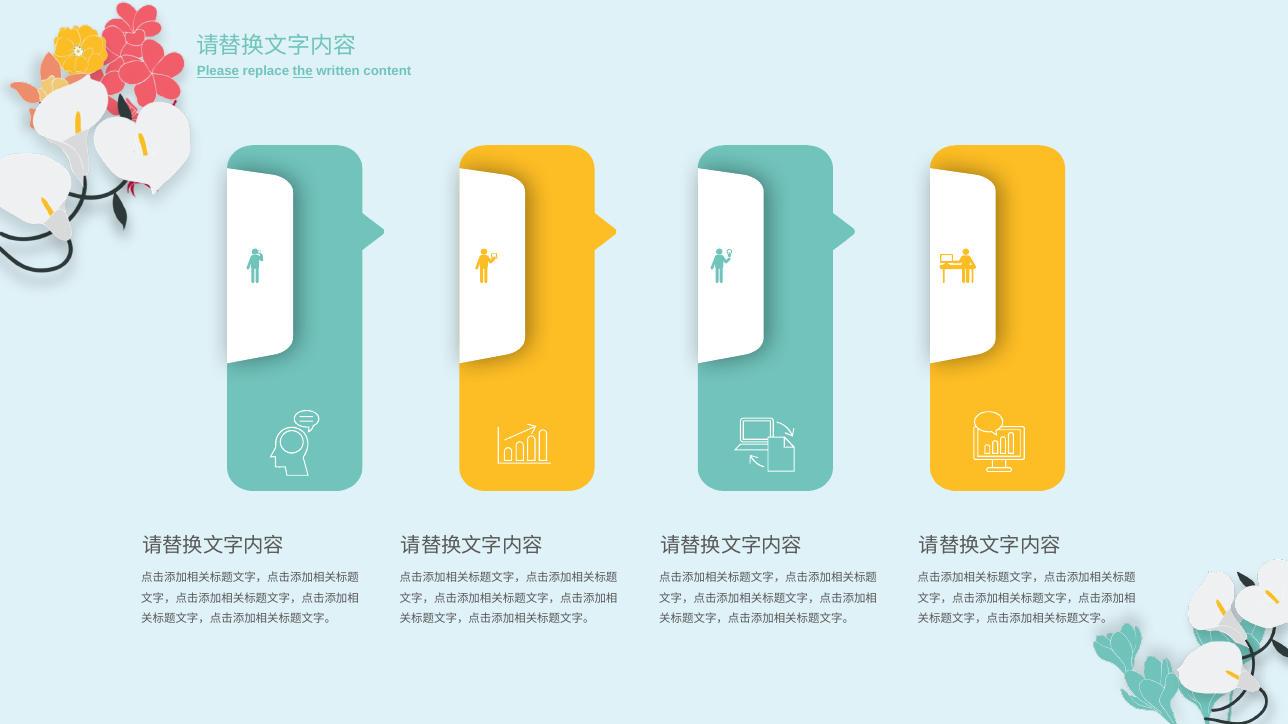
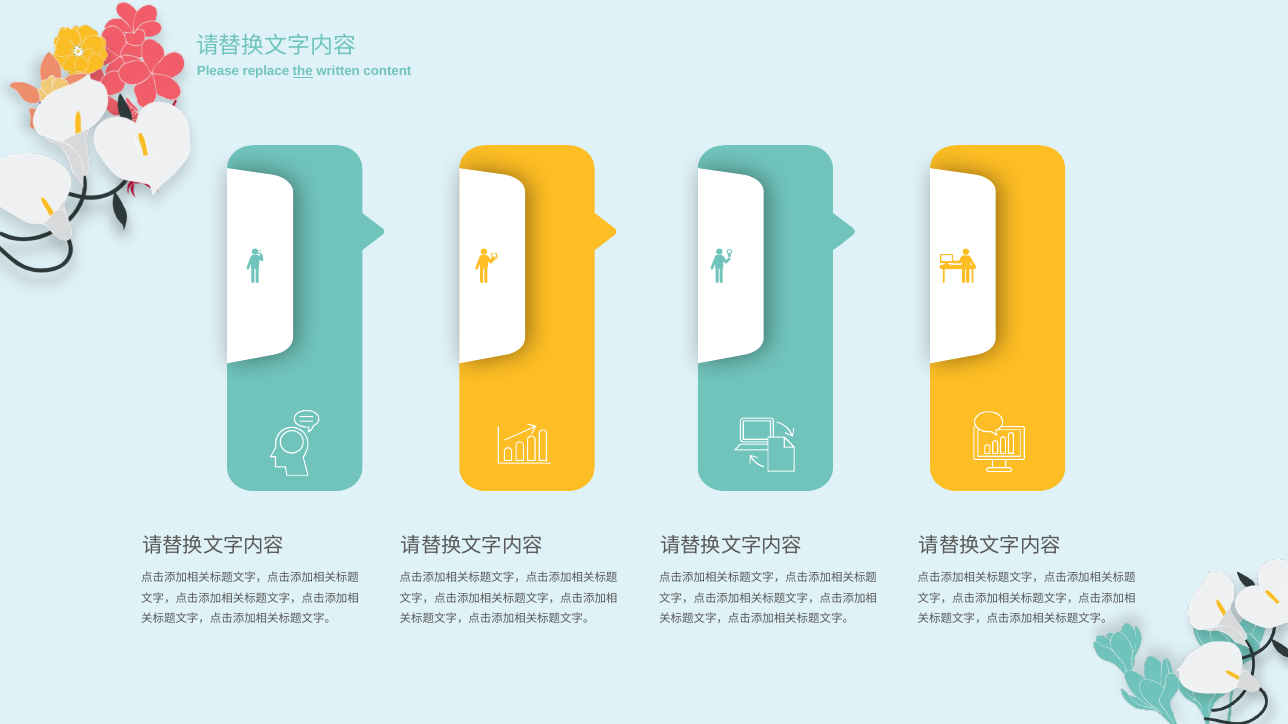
Please underline: present -> none
